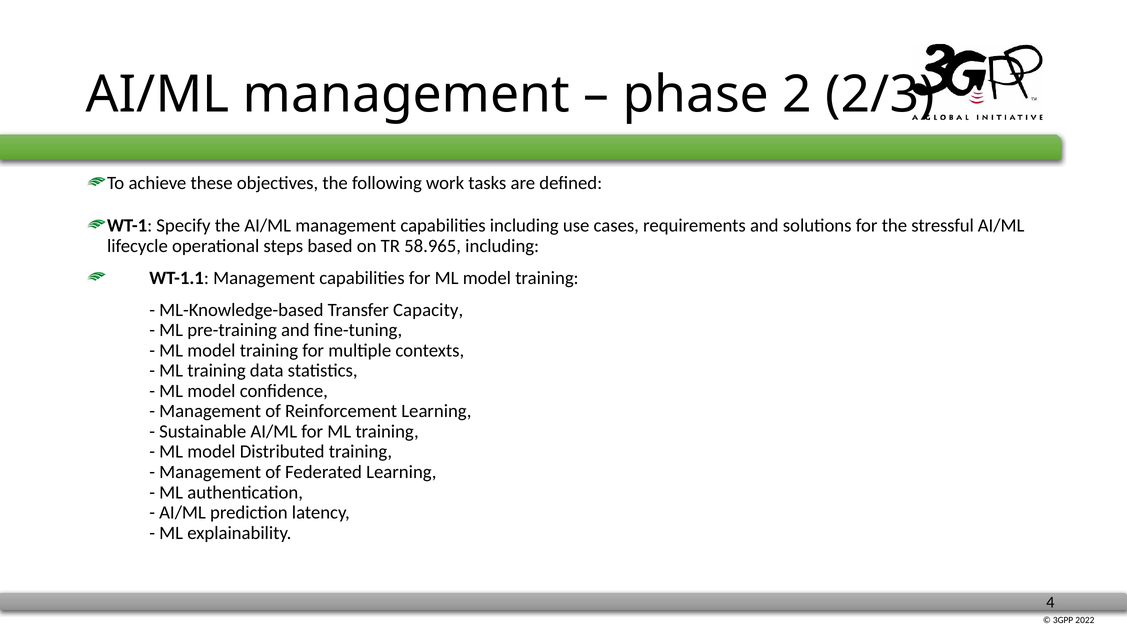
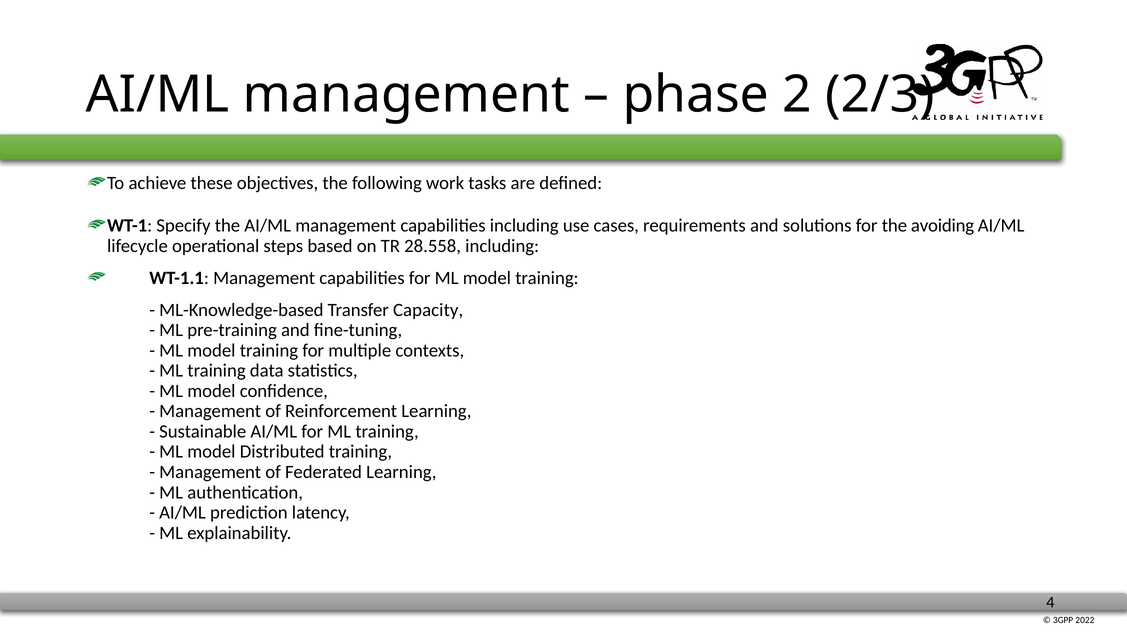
stressful: stressful -> avoiding
58.965: 58.965 -> 28.558
